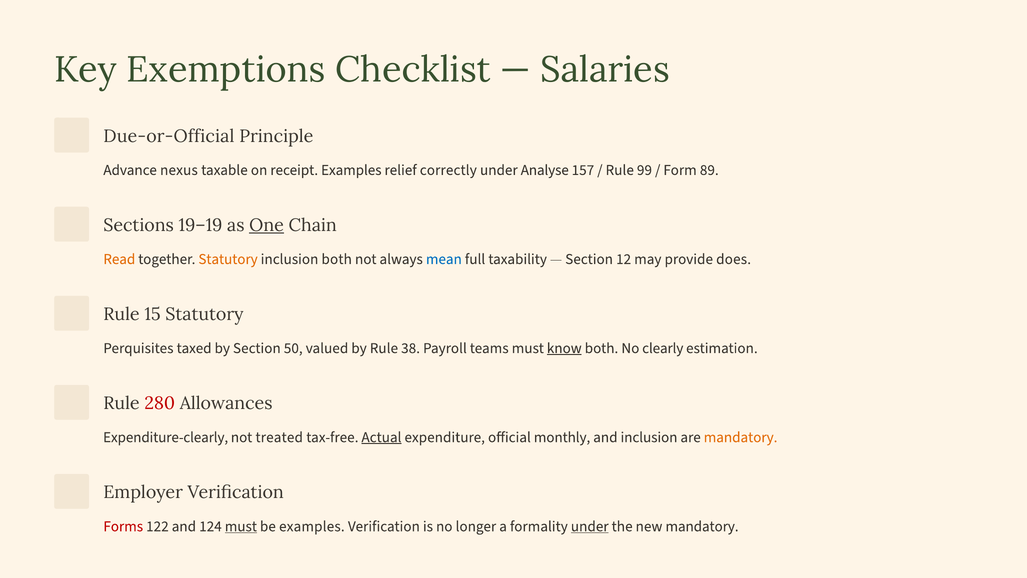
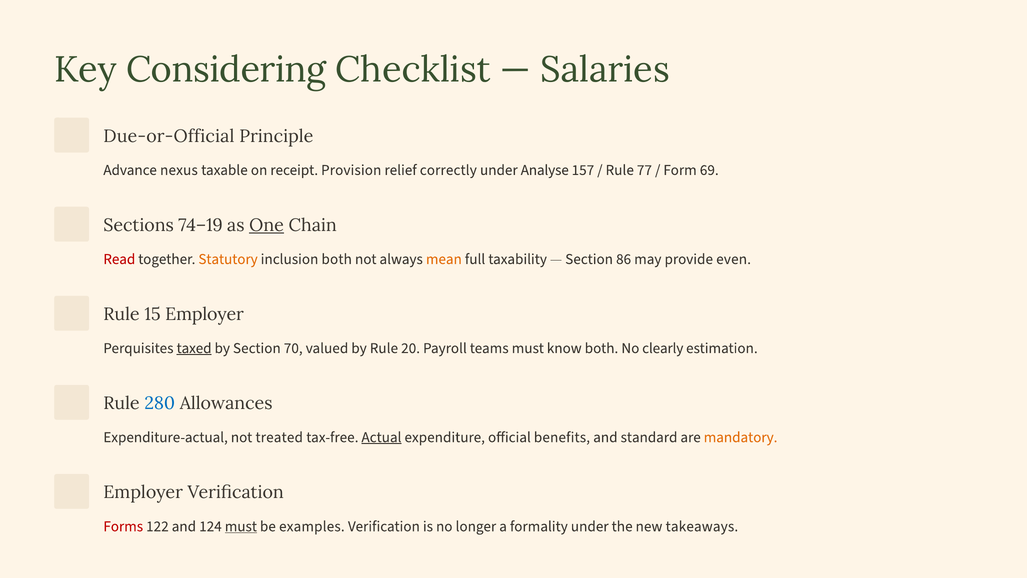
Exemptions: Exemptions -> Considering
receipt Examples: Examples -> Provision
99: 99 -> 77
89: 89 -> 69
19–19: 19–19 -> 74–19
Read colour: orange -> red
mean colour: blue -> orange
12: 12 -> 86
does: does -> even
15 Statutory: Statutory -> Employer
taxed underline: none -> present
50: 50 -> 70
38: 38 -> 20
know underline: present -> none
280 colour: red -> blue
Expenditure-clearly: Expenditure-clearly -> Expenditure-actual
monthly: monthly -> benefits
and inclusion: inclusion -> standard
under at (590, 526) underline: present -> none
new mandatory: mandatory -> takeaways
